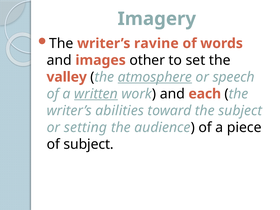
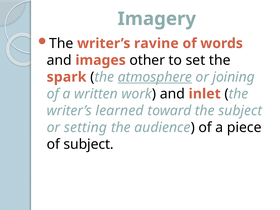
valley: valley -> spark
speech: speech -> joining
written underline: present -> none
each: each -> inlet
abilities: abilities -> learned
